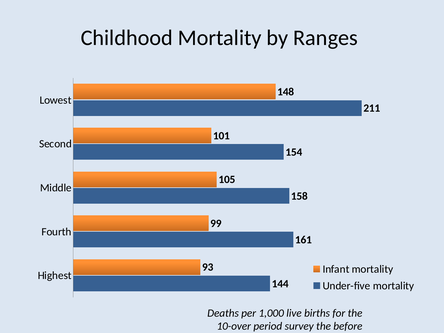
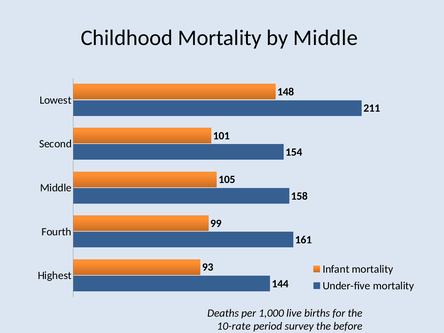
by Ranges: Ranges -> Middle
10-over: 10-over -> 10-rate
